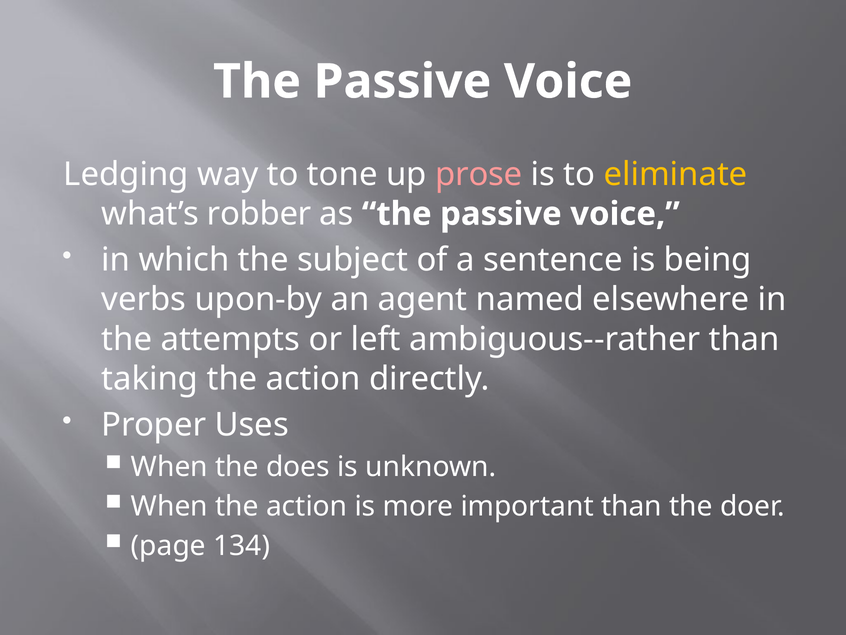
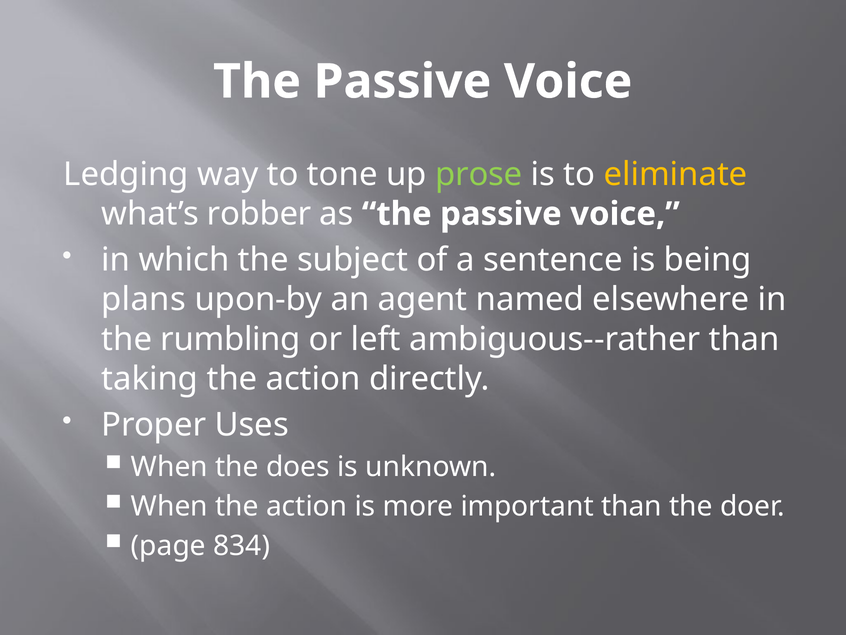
prose colour: pink -> light green
verbs: verbs -> plans
attempts: attempts -> rumbling
134: 134 -> 834
